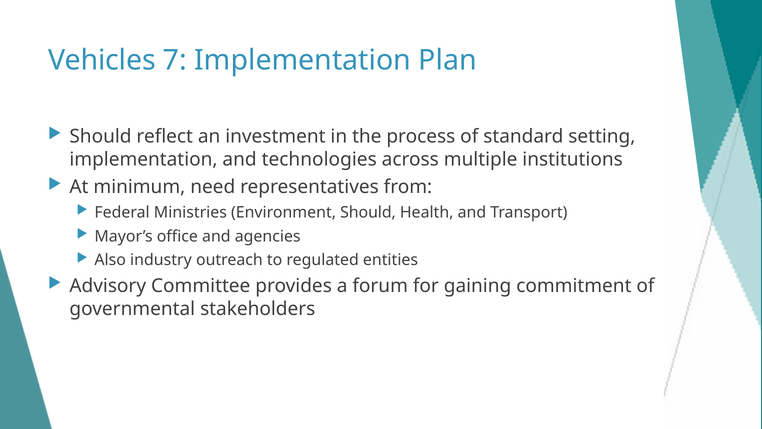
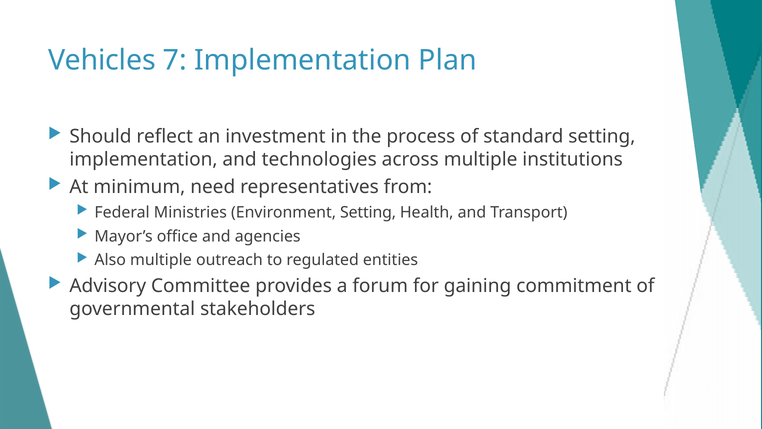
Environment Should: Should -> Setting
Also industry: industry -> multiple
